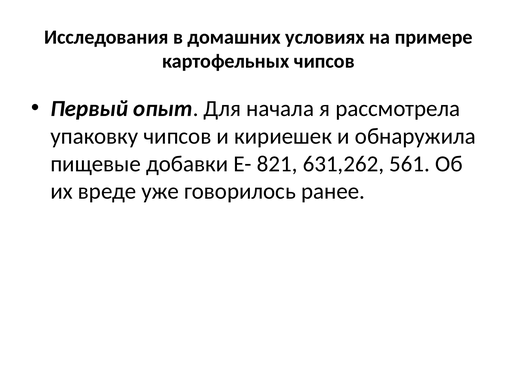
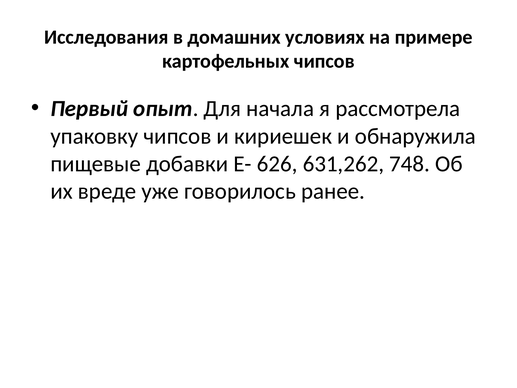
821: 821 -> 626
561: 561 -> 748
